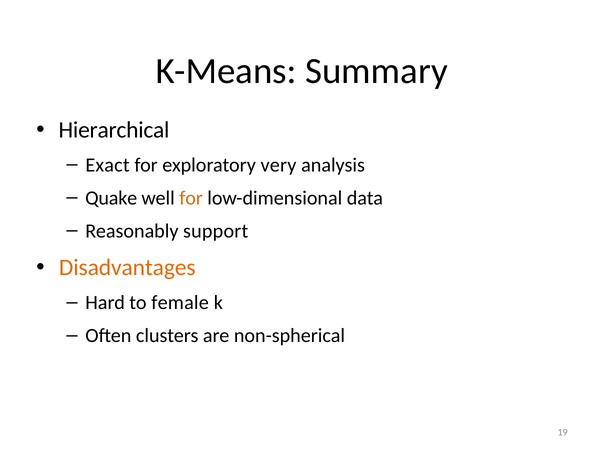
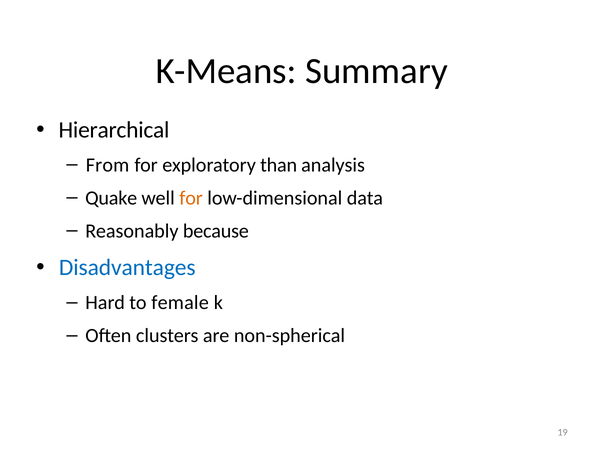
Exact: Exact -> From
very: very -> than
support: support -> because
Disadvantages colour: orange -> blue
